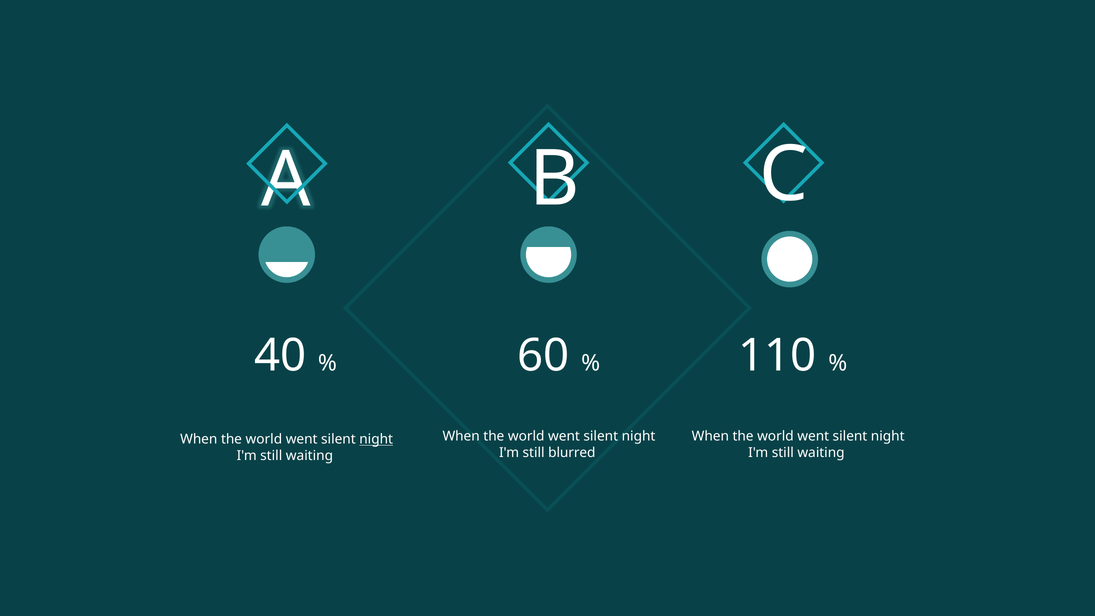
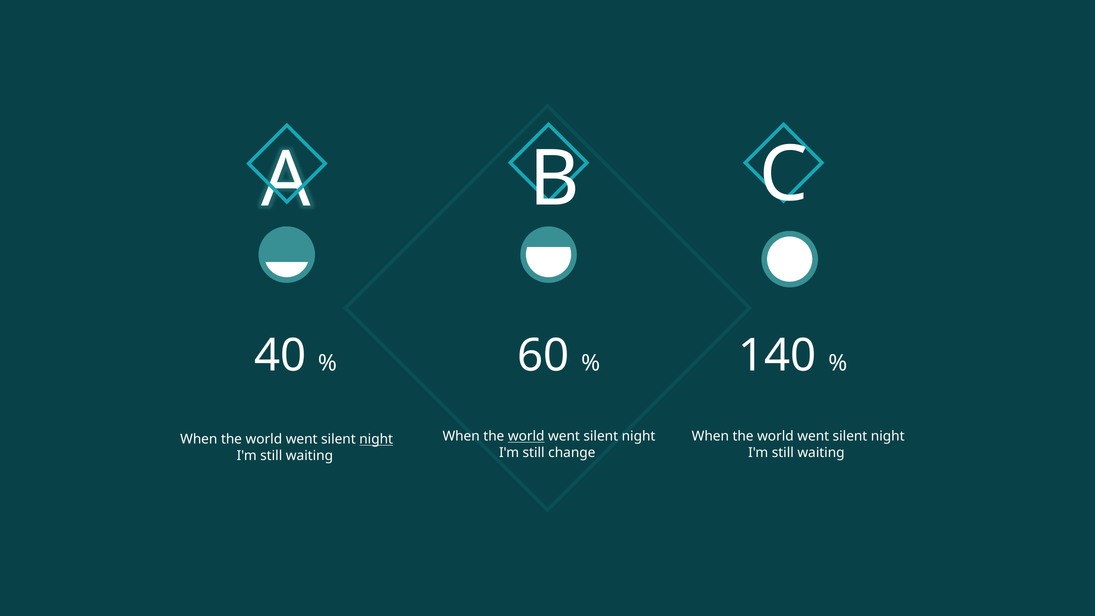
110: 110 -> 140
world at (526, 436) underline: none -> present
blurred: blurred -> change
